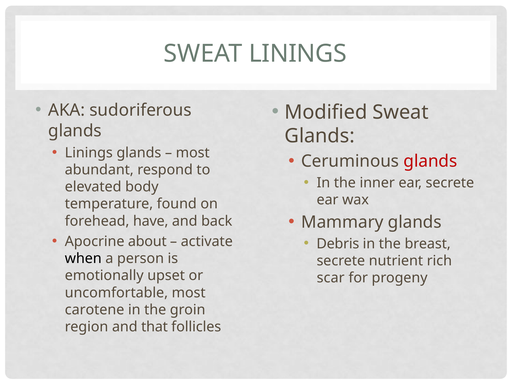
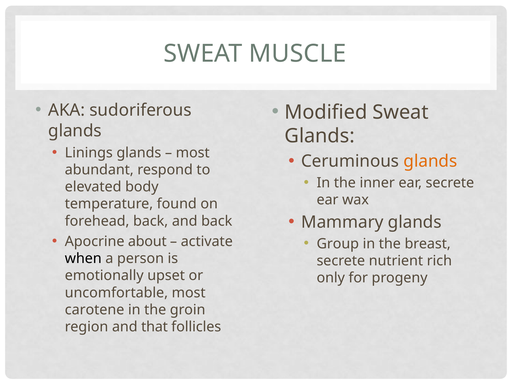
SWEAT LININGS: LININGS -> MUSCLE
glands at (430, 161) colour: red -> orange
forehead have: have -> back
Debris: Debris -> Group
scar: scar -> only
